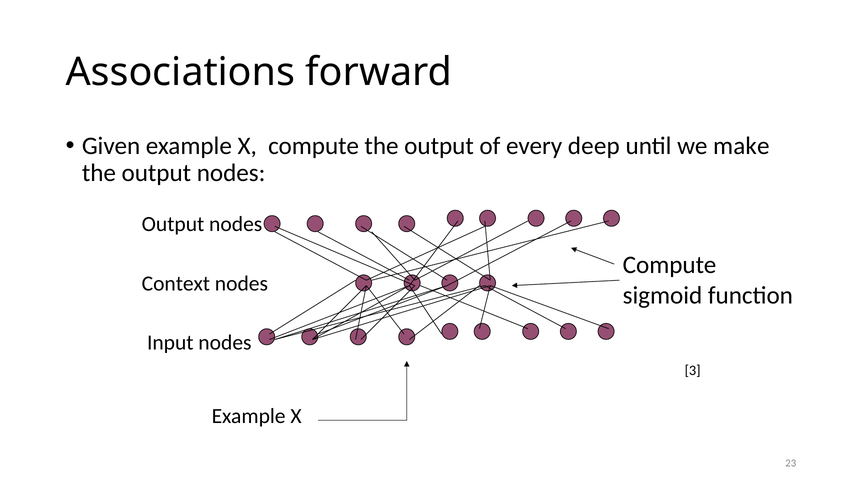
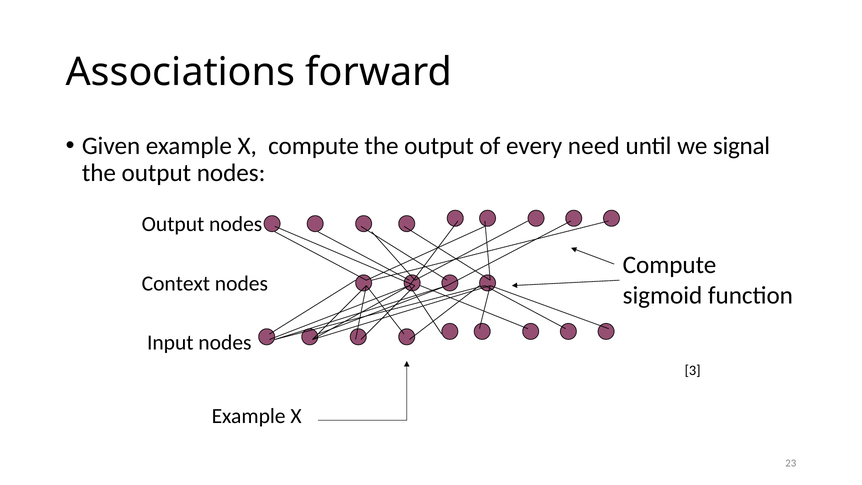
deep: deep -> need
make: make -> signal
